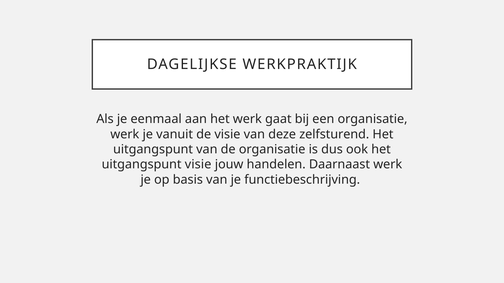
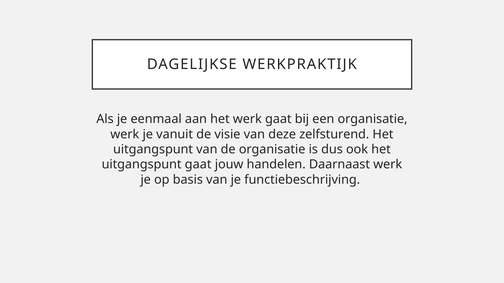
uitgangspunt visie: visie -> gaat
